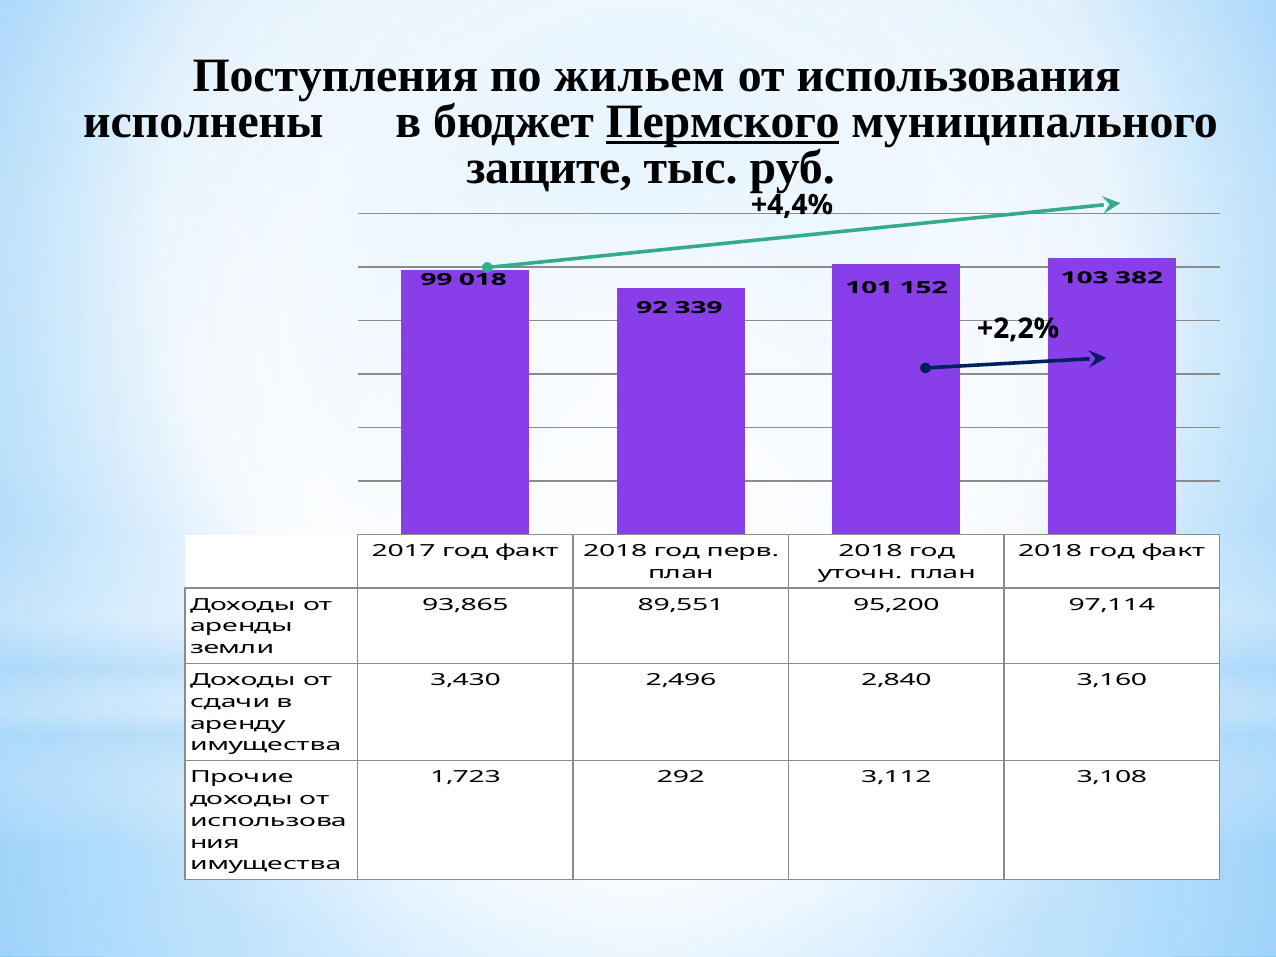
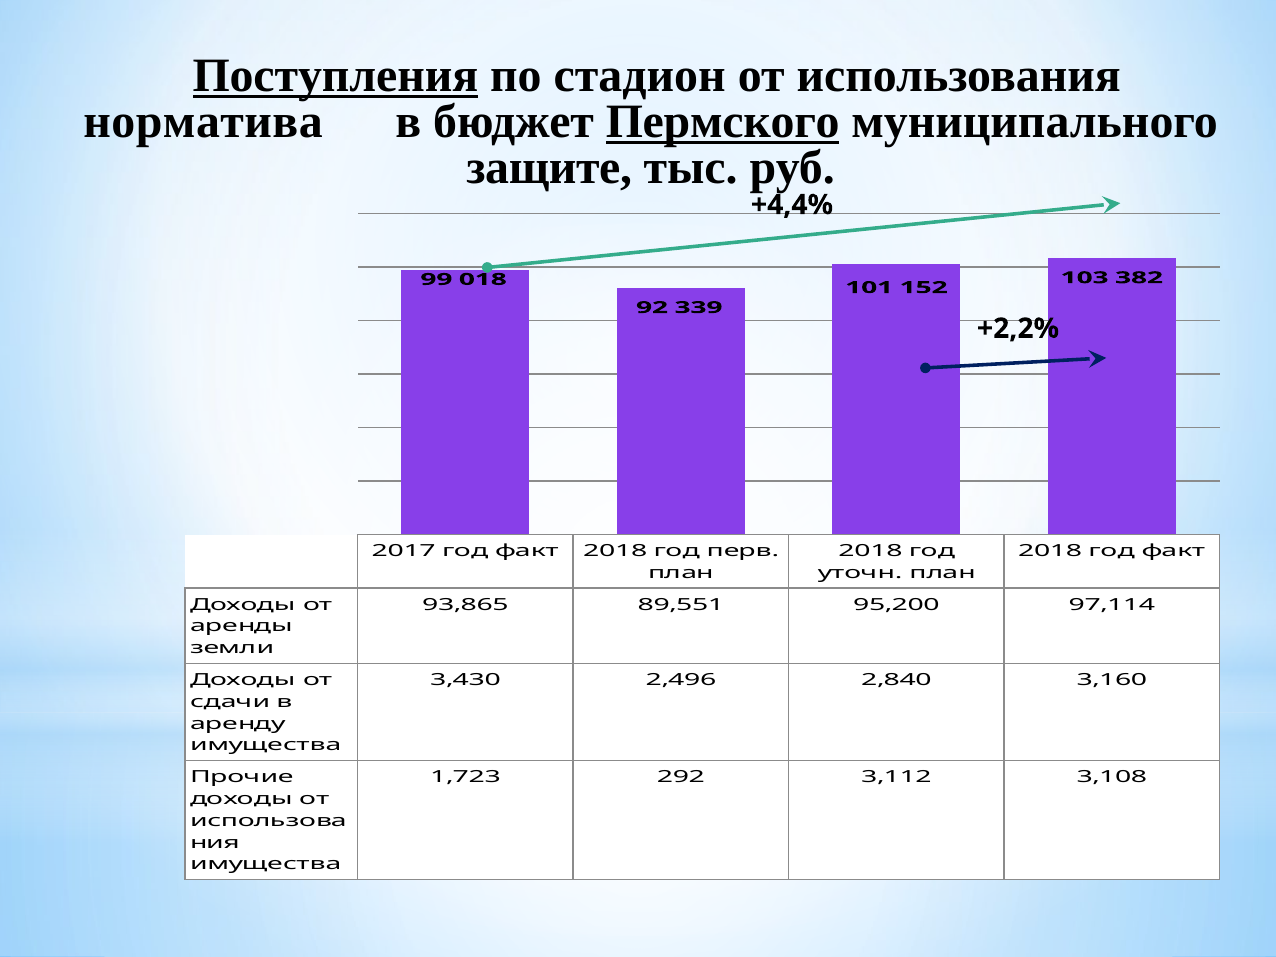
Поступления underline: none -> present
жильем: жильем -> стадион
исполнены: исполнены -> норматива
